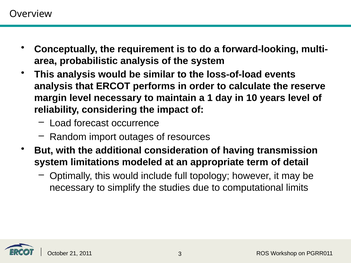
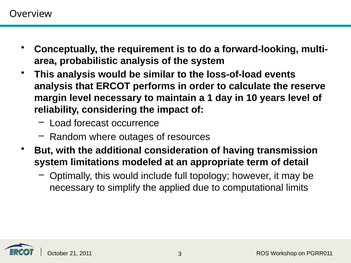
import: import -> where
studies: studies -> applied
